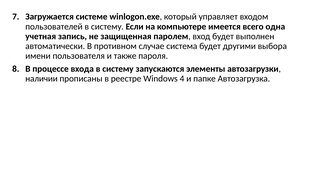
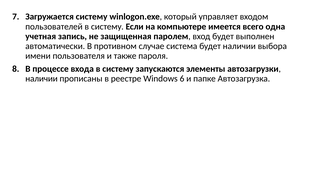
Загружается системе: системе -> систему
будет другими: другими -> наличии
4: 4 -> 6
